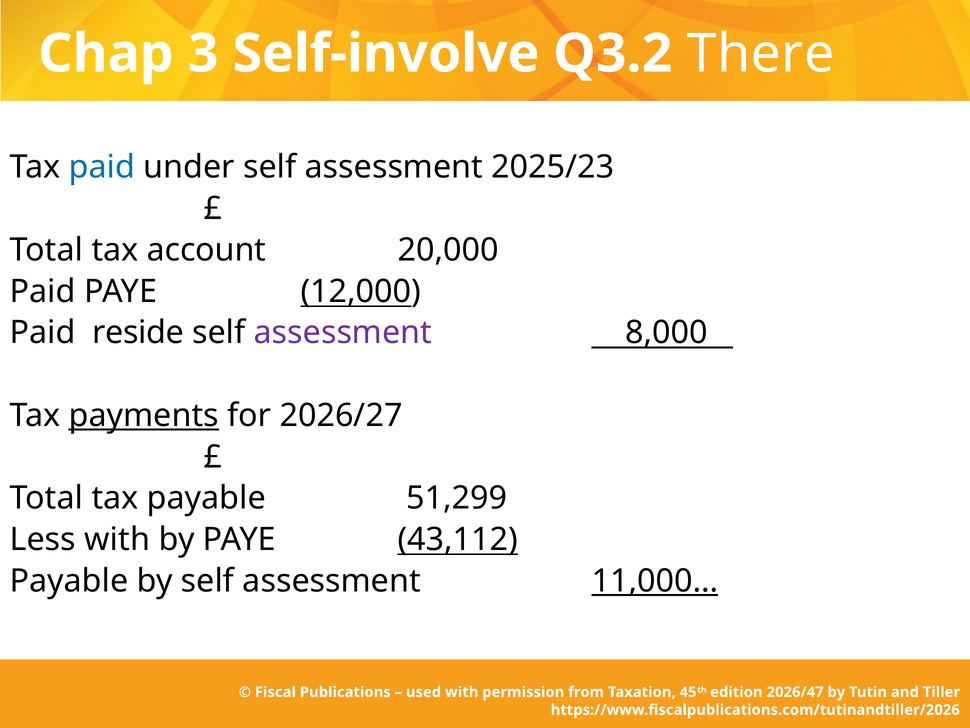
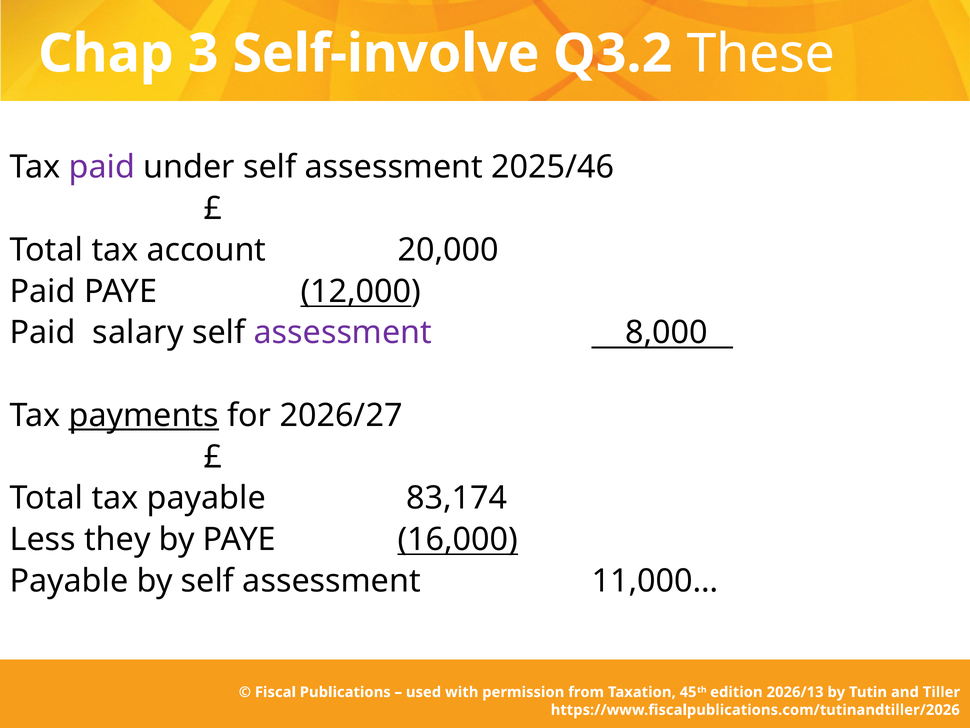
There: There -> These
paid at (102, 167) colour: blue -> purple
2025/23: 2025/23 -> 2025/46
reside: reside -> salary
51,299: 51,299 -> 83,174
Less with: with -> they
43,112: 43,112 -> 16,000
11,000… underline: present -> none
2026/47: 2026/47 -> 2026/13
